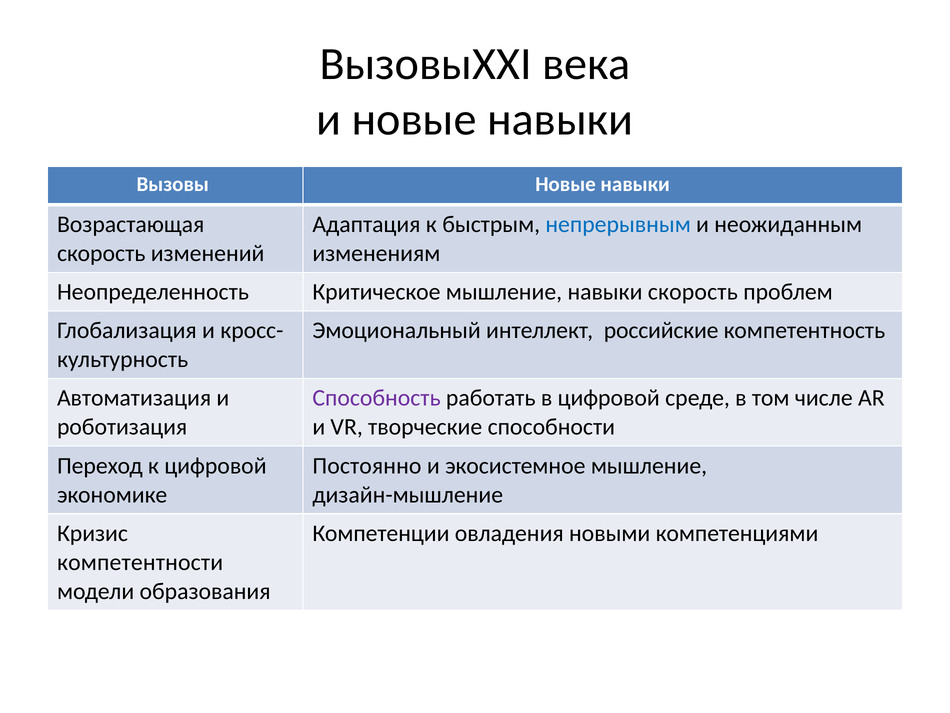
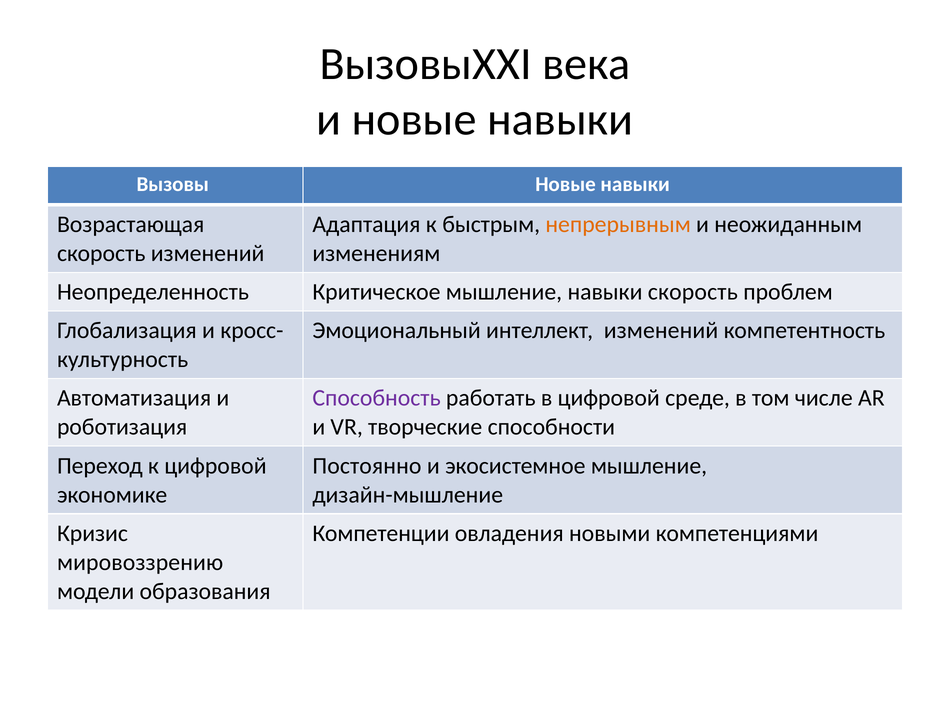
непрерывным colour: blue -> orange
интеллект российские: российские -> изменений
компетентности: компетентности -> мировоззрению
